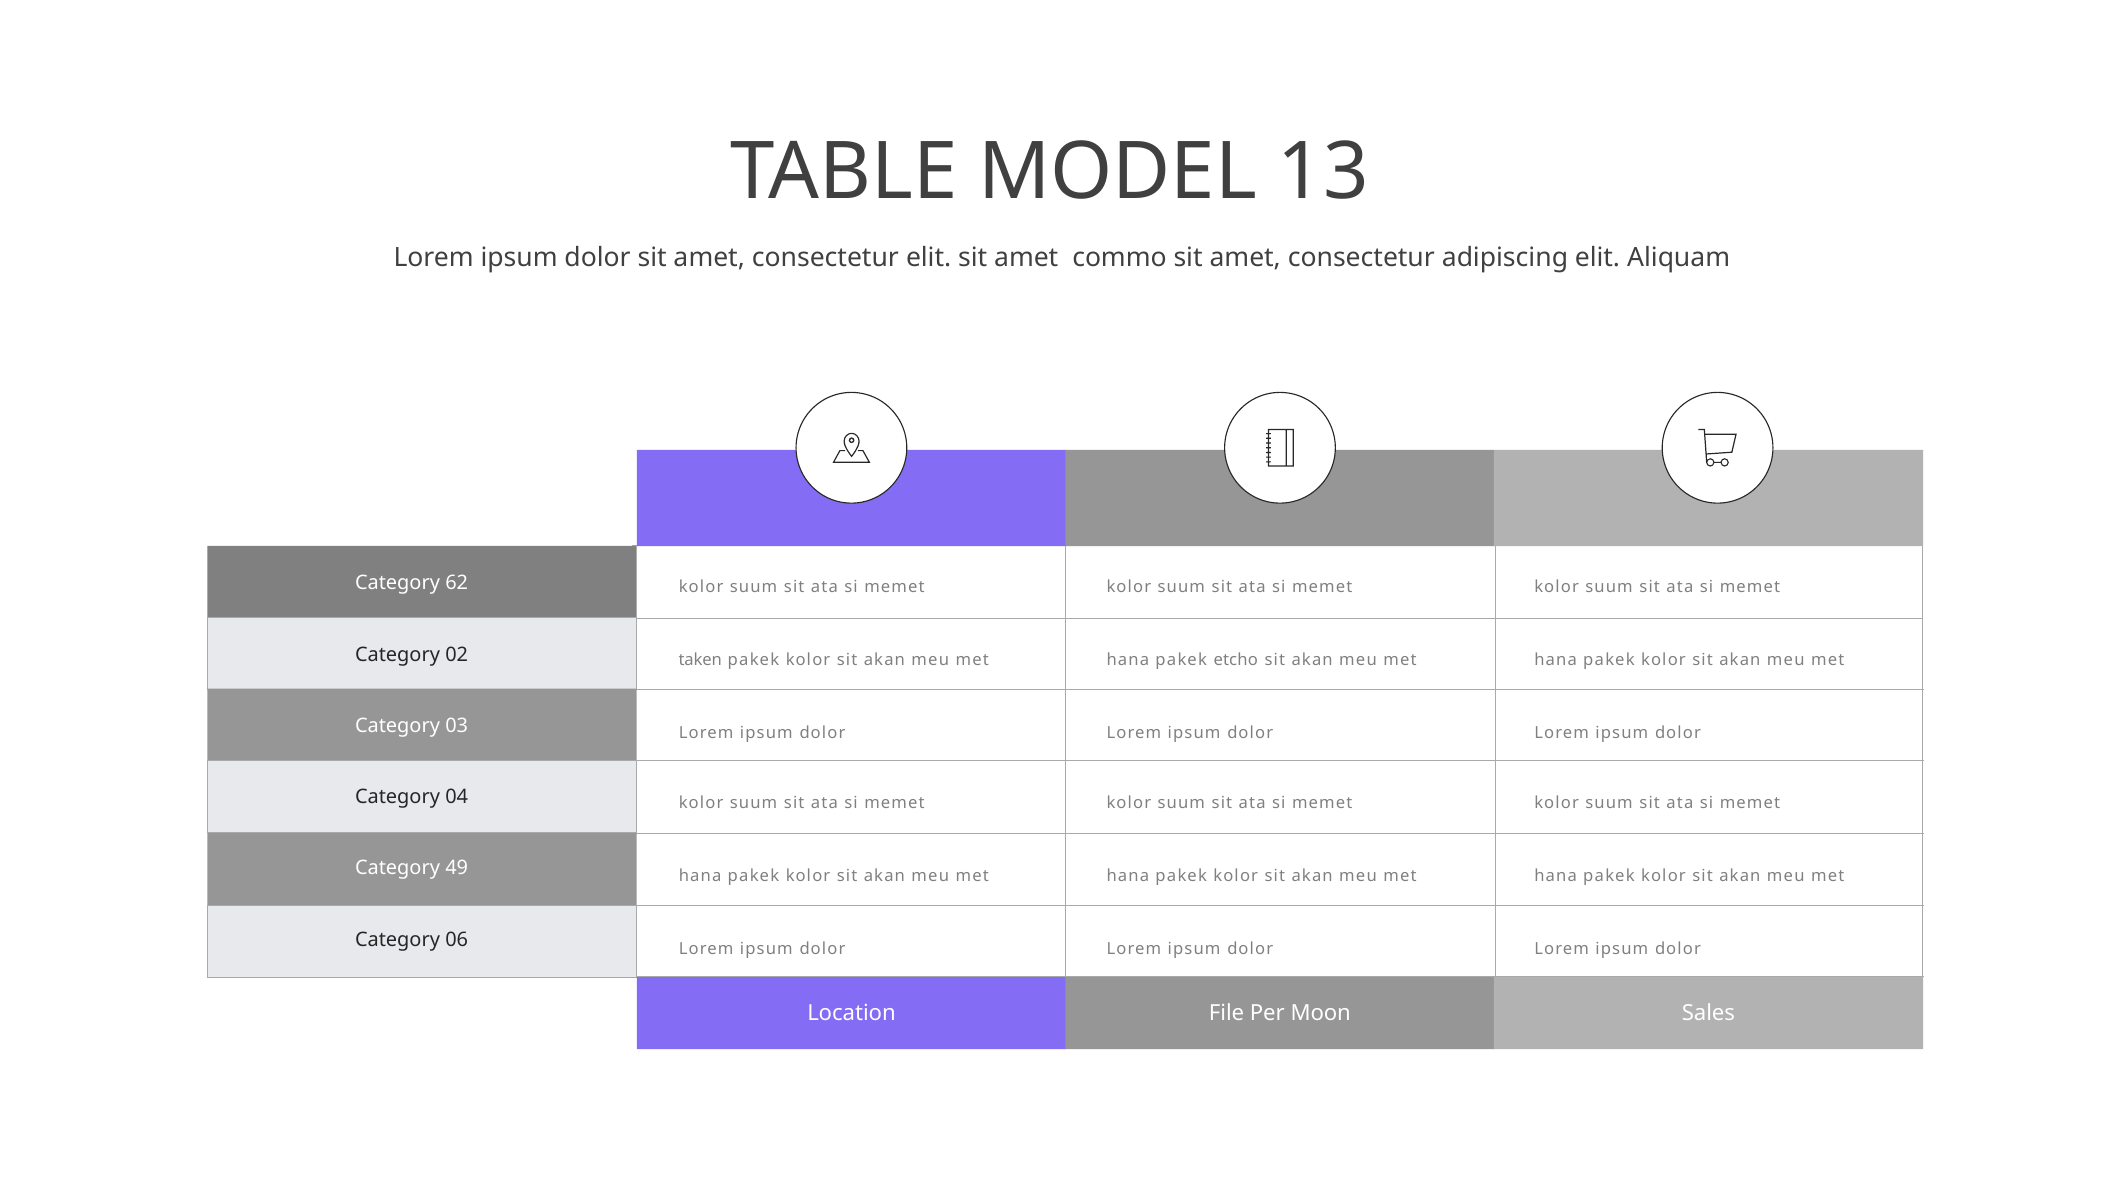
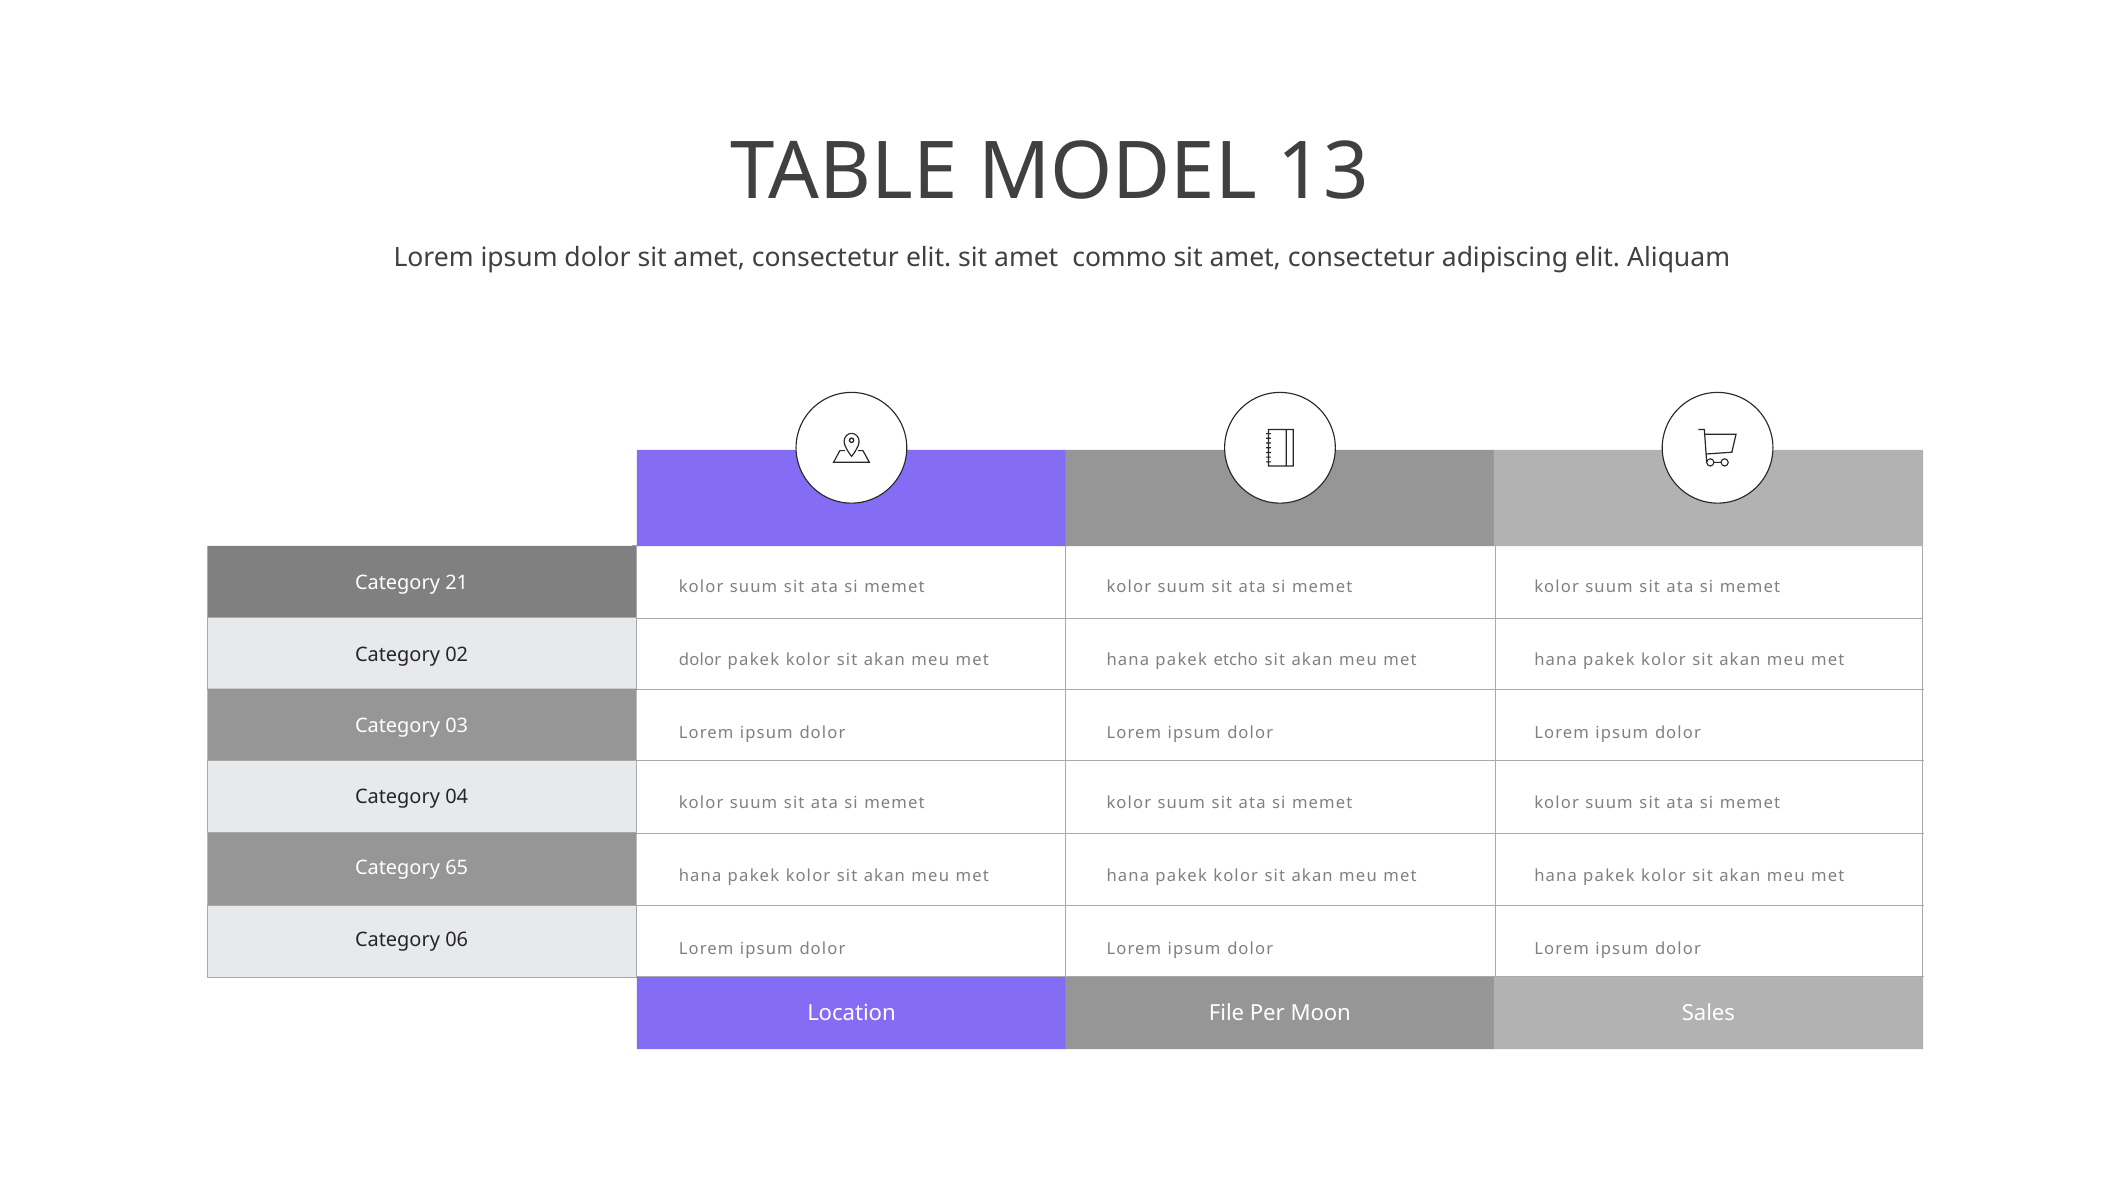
62: 62 -> 21
taken at (700, 660): taken -> dolor
49: 49 -> 65
